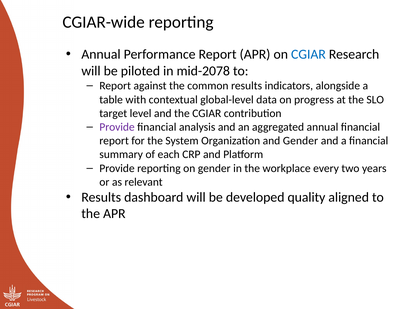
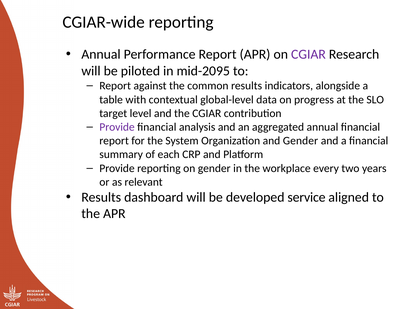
CGIAR at (308, 54) colour: blue -> purple
mid-2078: mid-2078 -> mid-2095
quality: quality -> service
